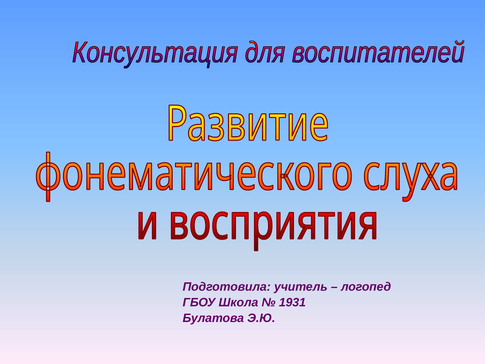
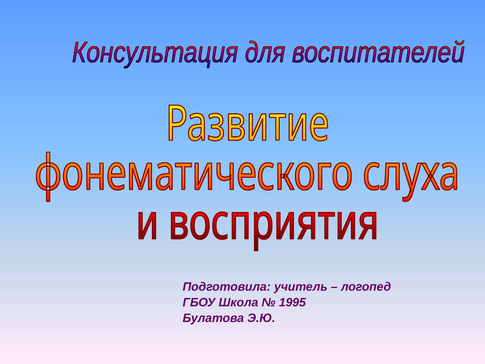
1931: 1931 -> 1995
